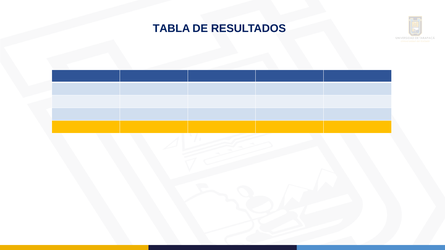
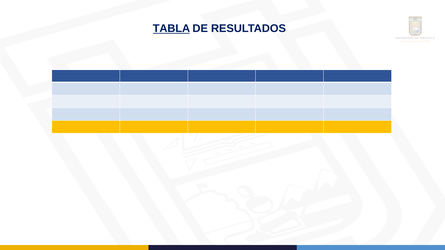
TABLA underline: none -> present
